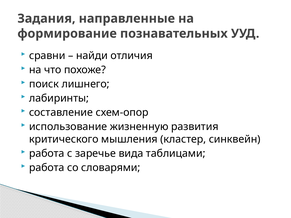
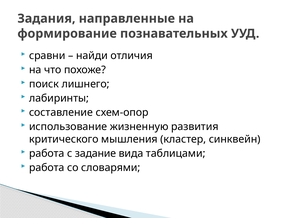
заречье: заречье -> задание
